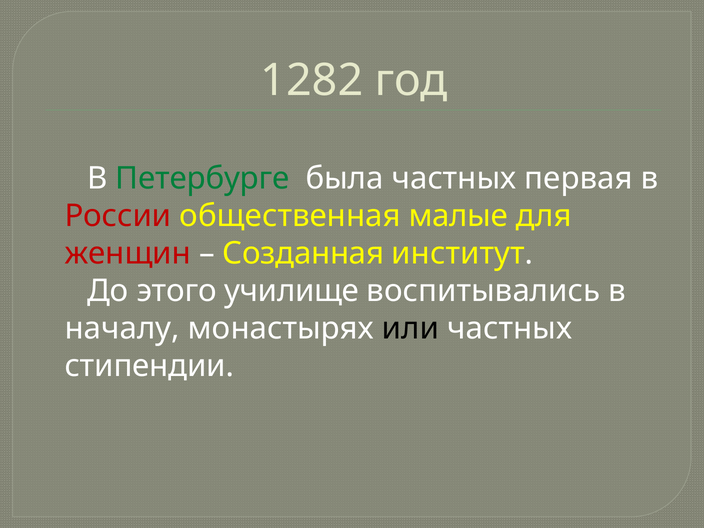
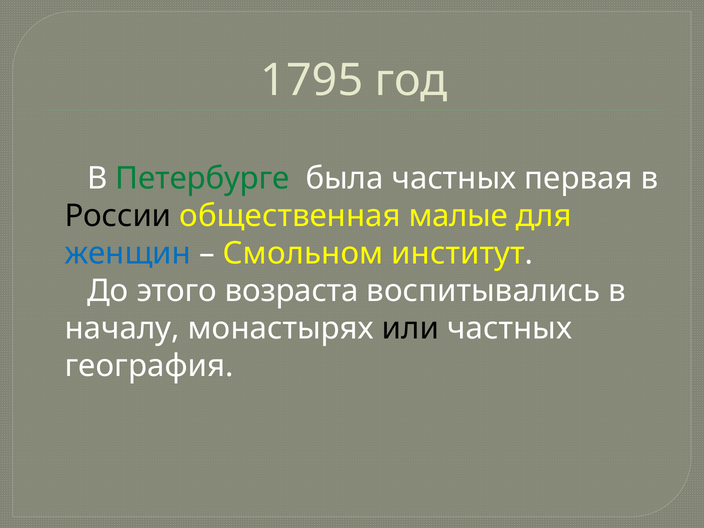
1282: 1282 -> 1795
России colour: red -> black
женщин colour: red -> blue
Созданная: Созданная -> Смольном
училище: училище -> возраста
стипендии: стипендии -> география
